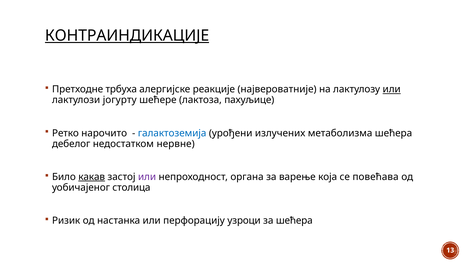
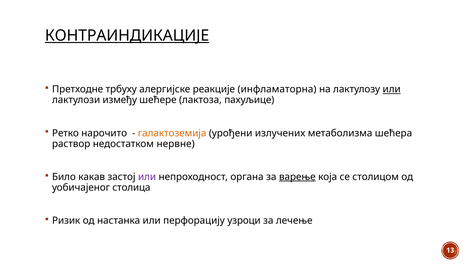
трбуха: трбуха -> трбуху
највероватније: највероватније -> инфламаторна
јогурту: јогурту -> између
галактоземија colour: blue -> orange
дебелог: дебелог -> раствор
какав underline: present -> none
варење underline: none -> present
повећава: повећава -> столицом
за шећера: шећера -> лечење
